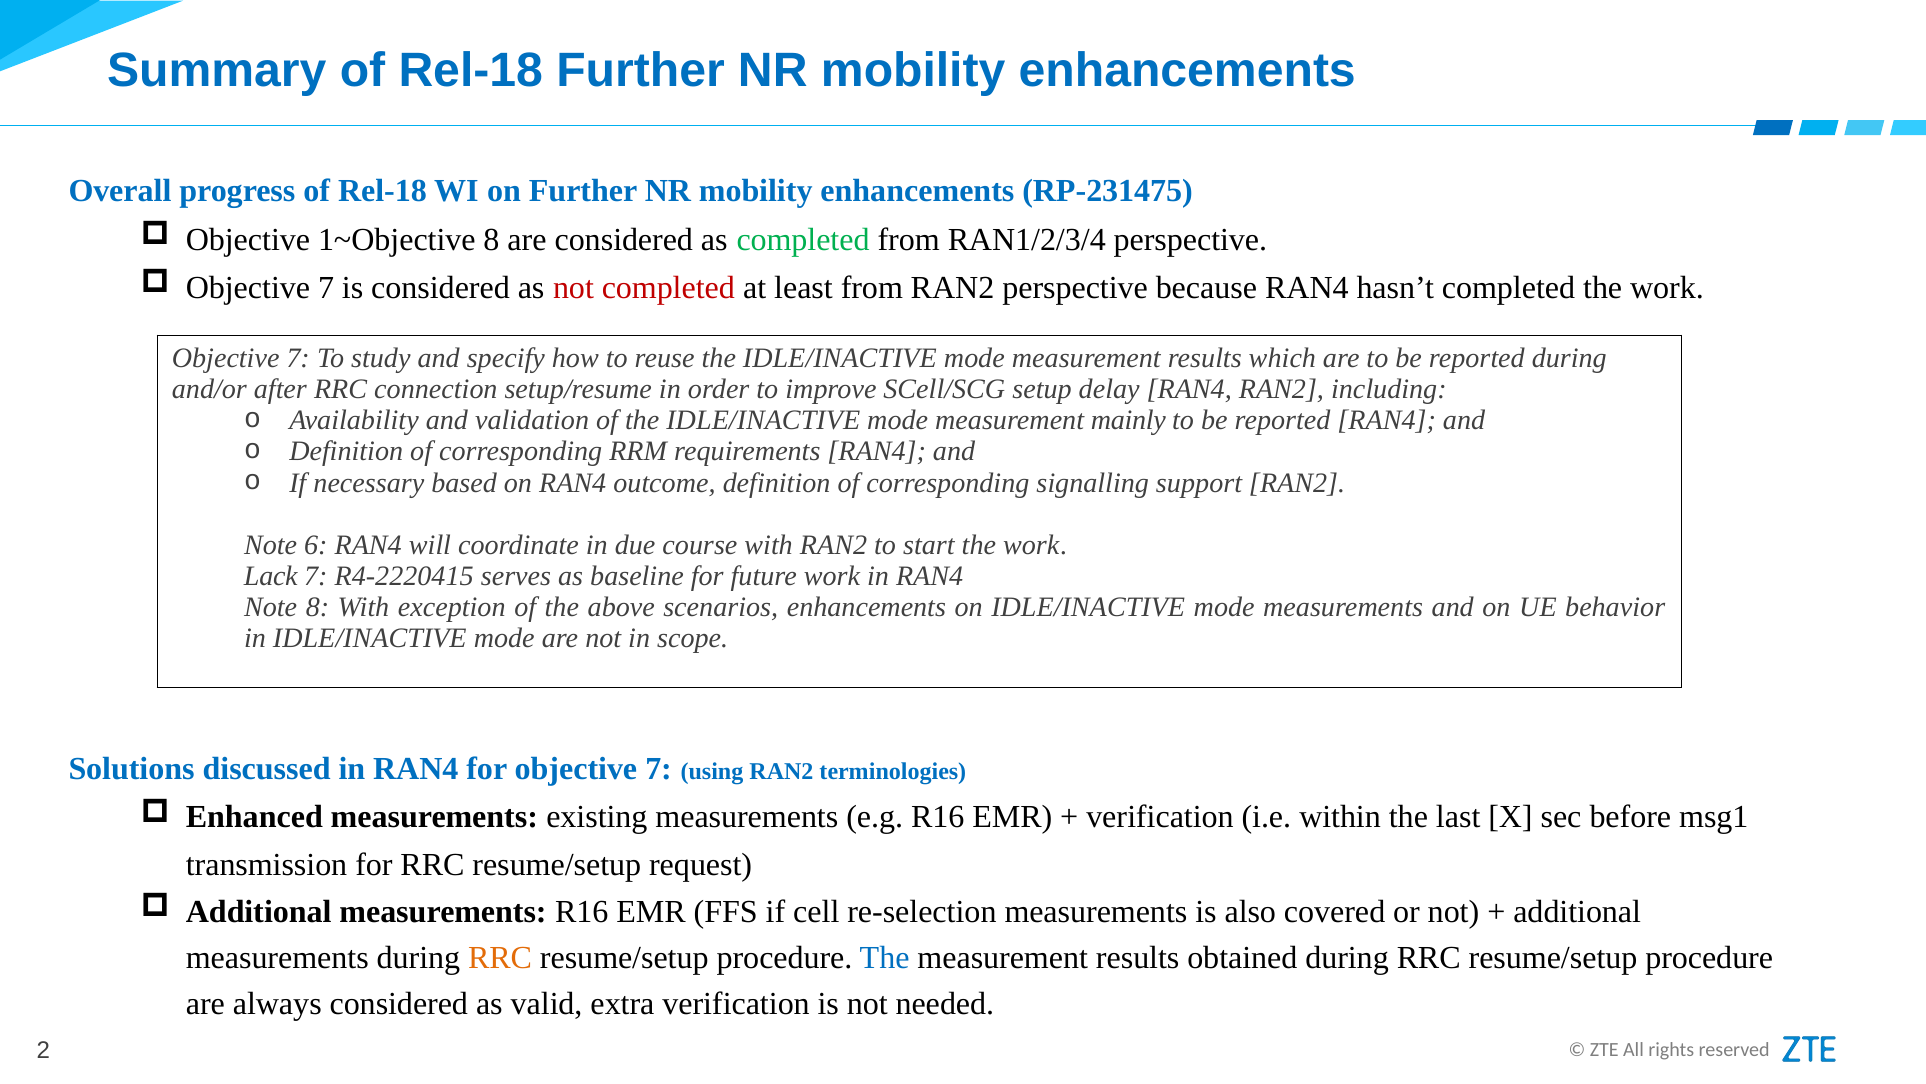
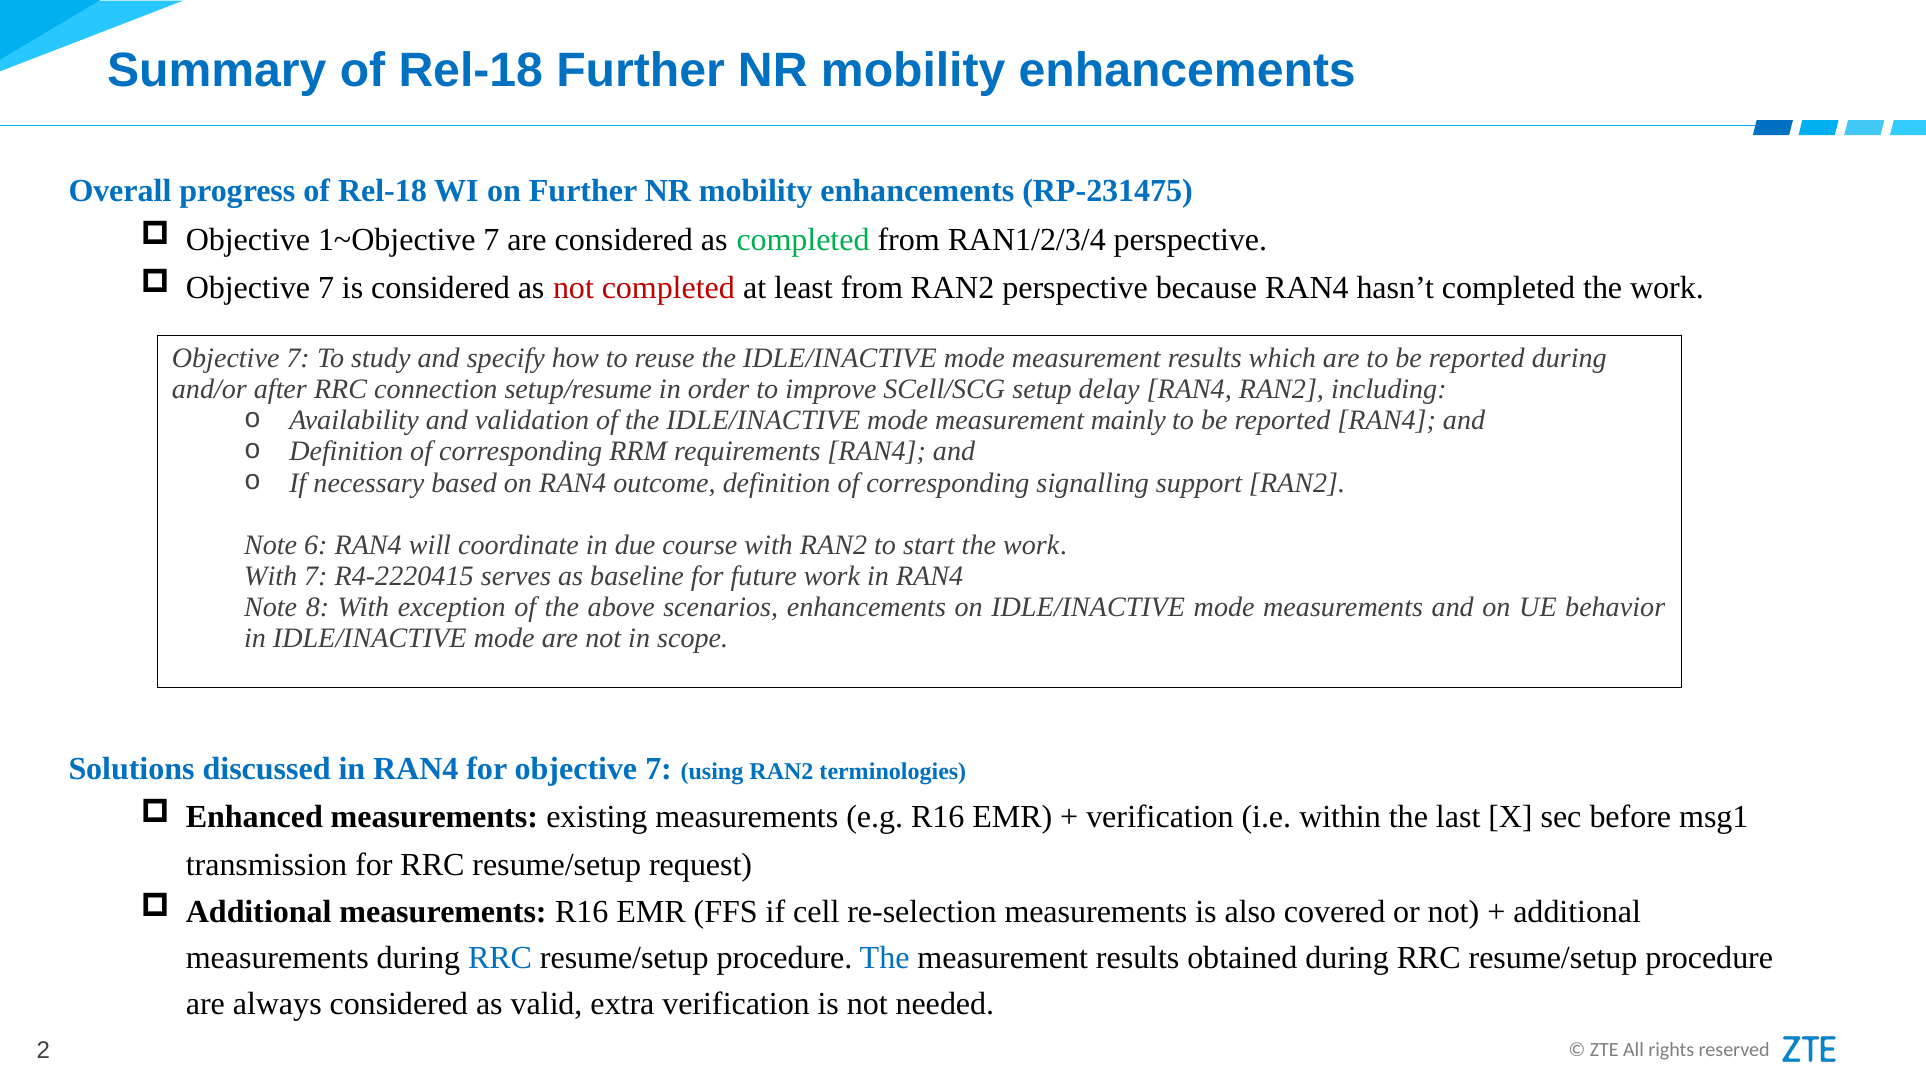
1~Objective 8: 8 -> 7
Lack at (271, 576): Lack -> With
RRC at (500, 957) colour: orange -> blue
